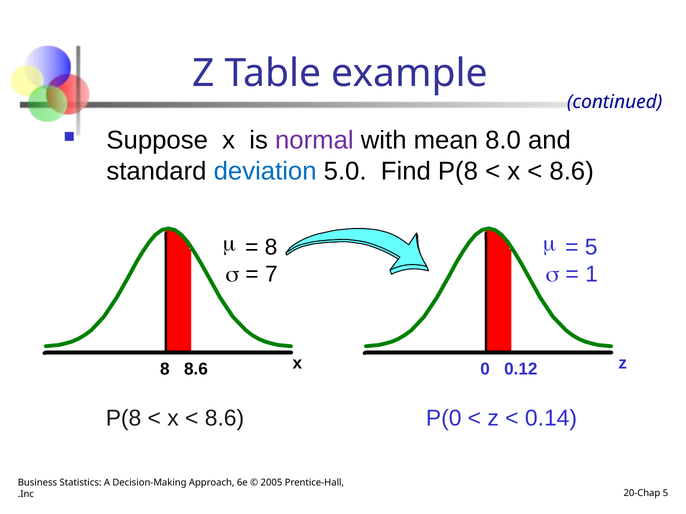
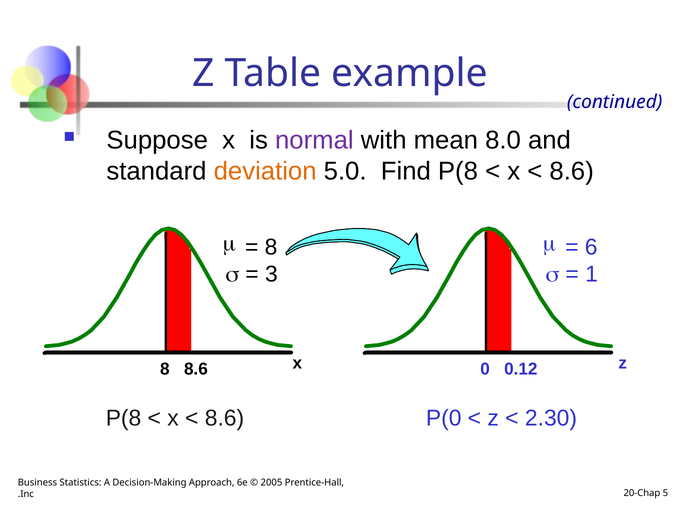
deviation colour: blue -> orange
5 at (591, 247): 5 -> 6
7: 7 -> 3
0.14: 0.14 -> 2.30
